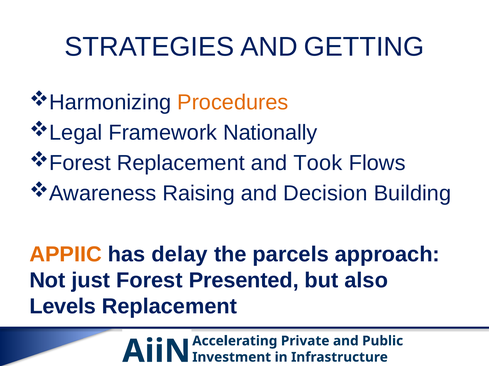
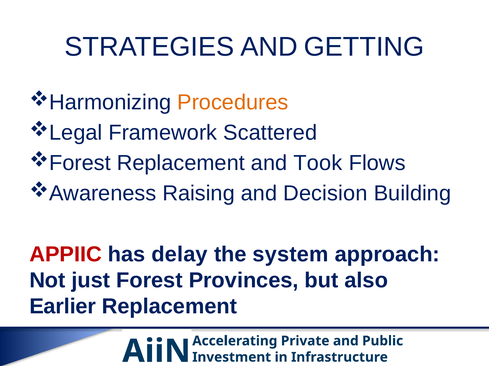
Nationally: Nationally -> Scattered
APPIIC at (66, 255) colour: orange -> red
parcels: parcels -> system
Presented: Presented -> Provinces
Levels: Levels -> Earlier
